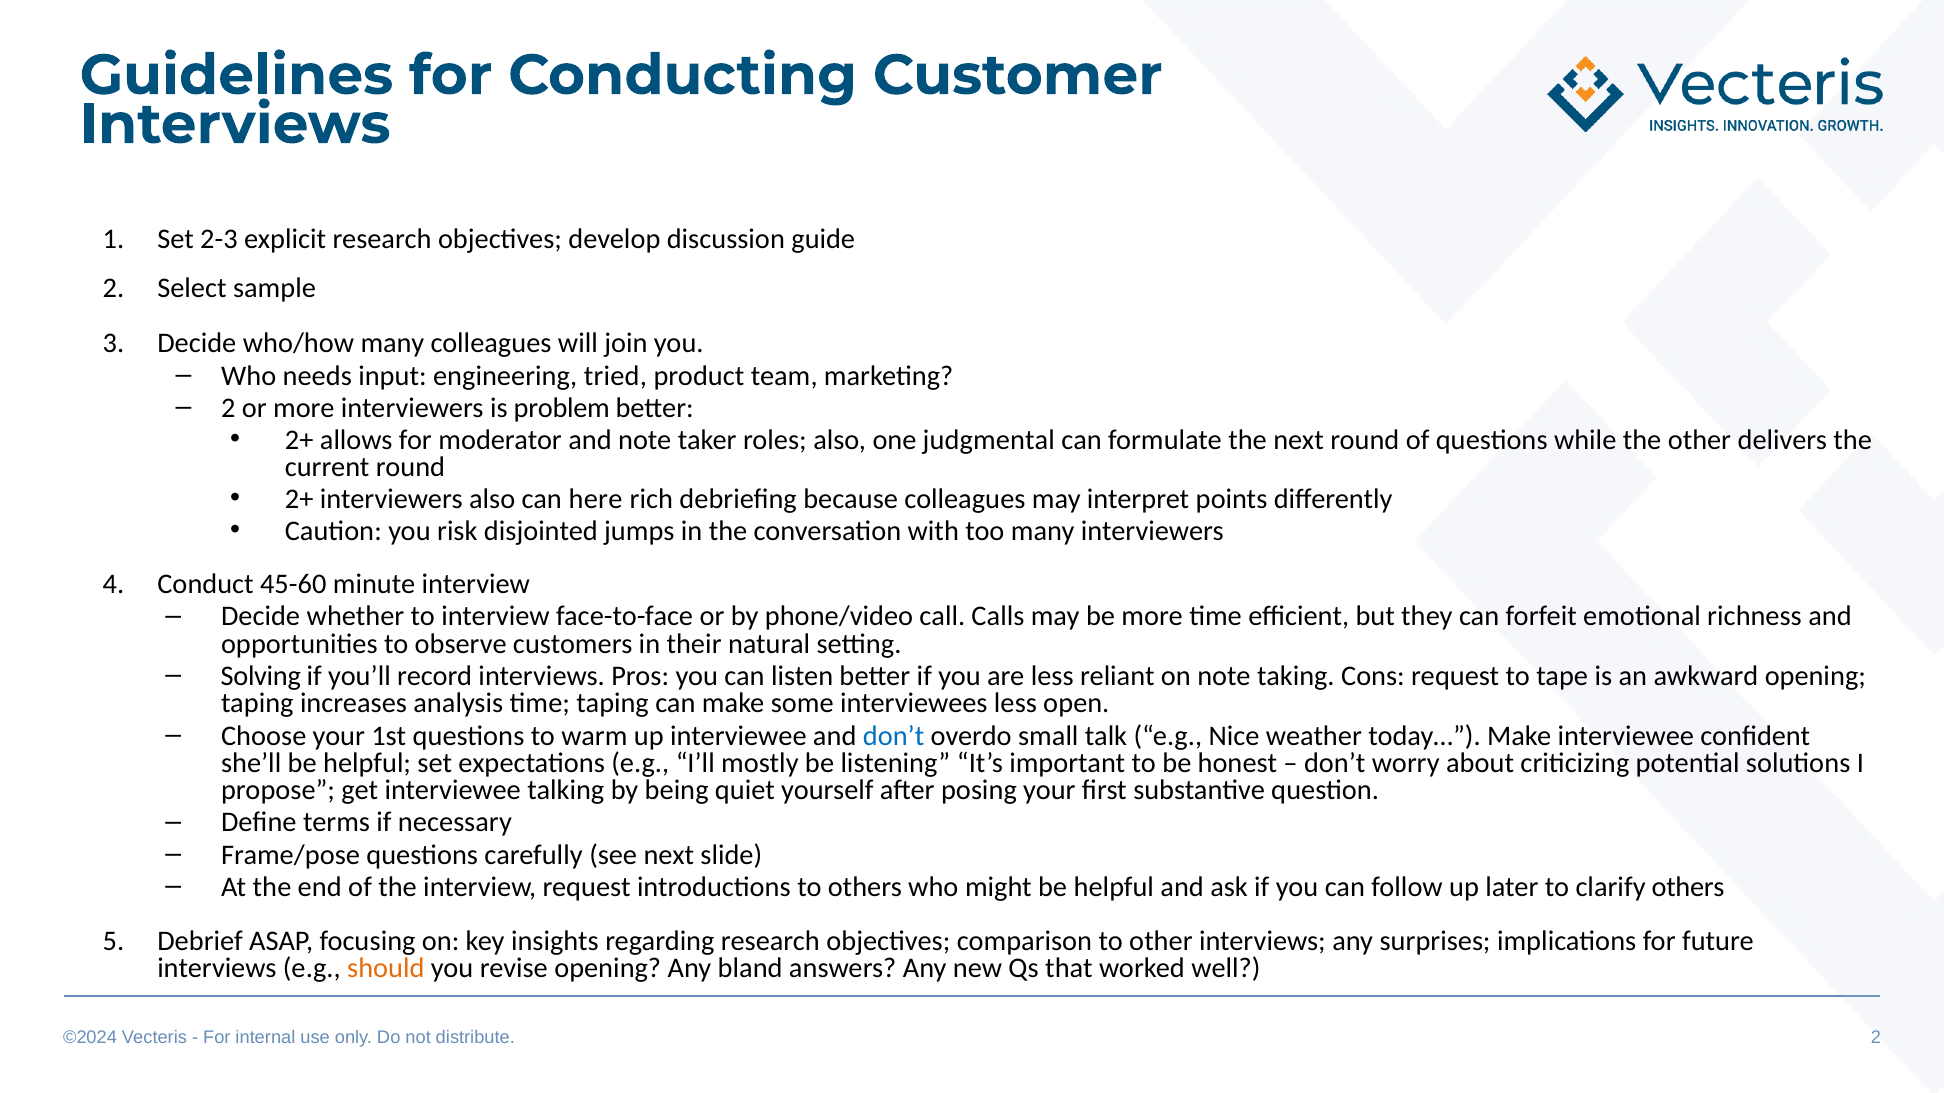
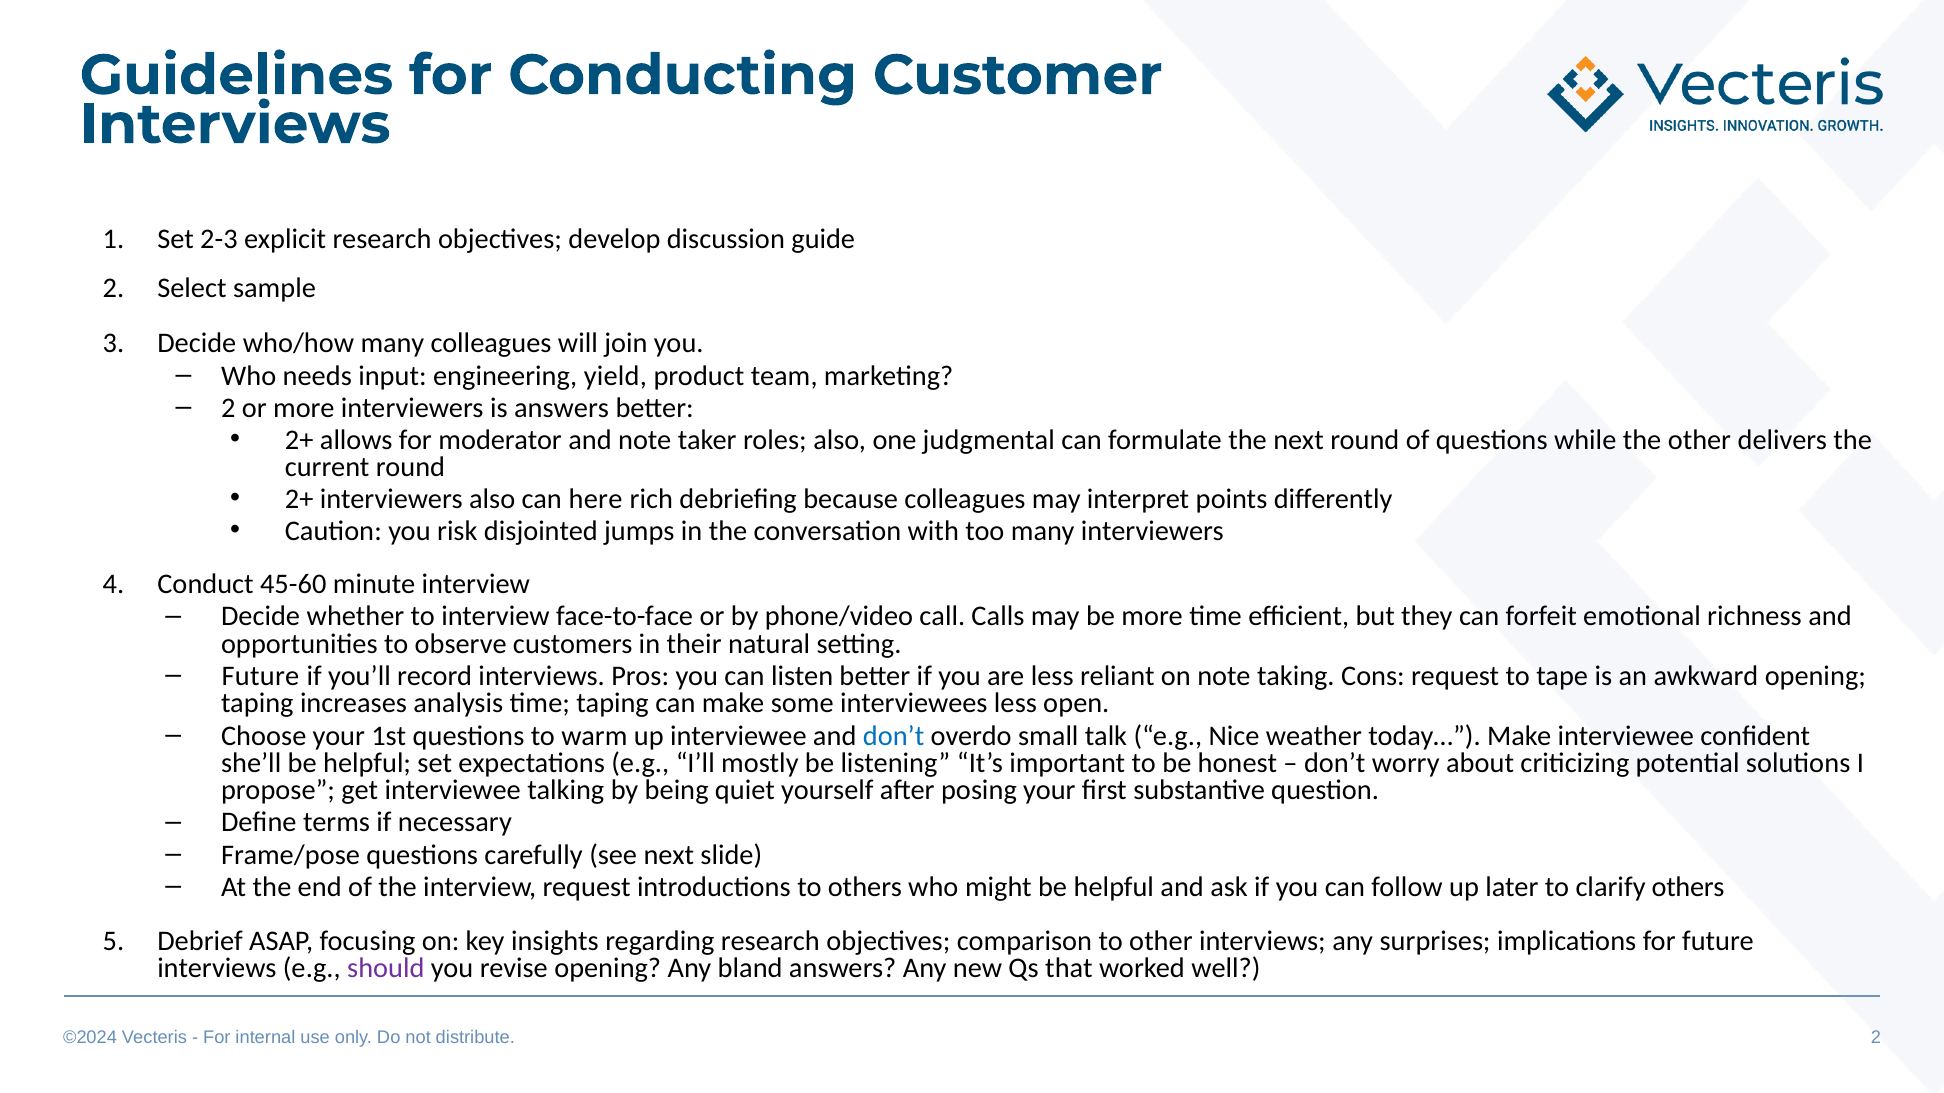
tried: tried -> yield
is problem: problem -> answers
Solving at (261, 676): Solving -> Future
should colour: orange -> purple
